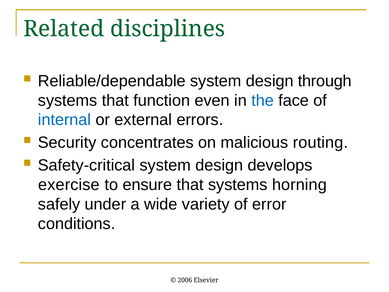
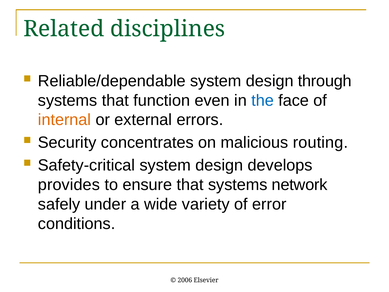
internal colour: blue -> orange
exercise: exercise -> provides
horning: horning -> network
